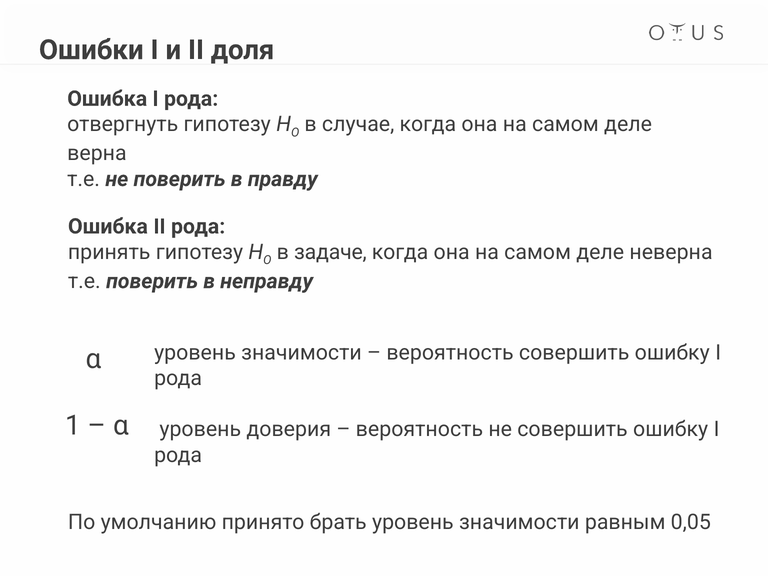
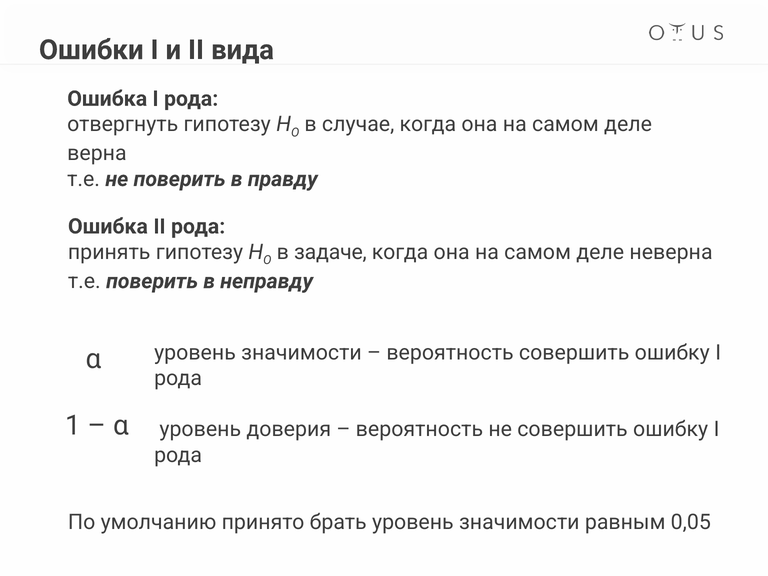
доля: доля -> вида
